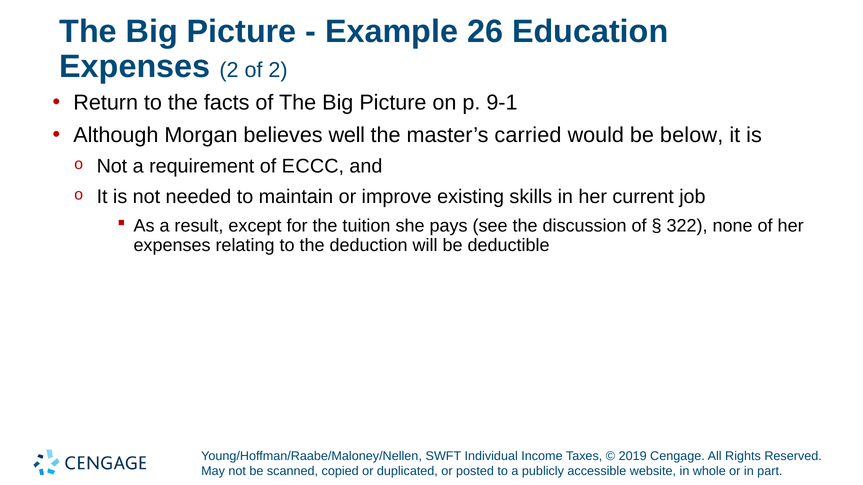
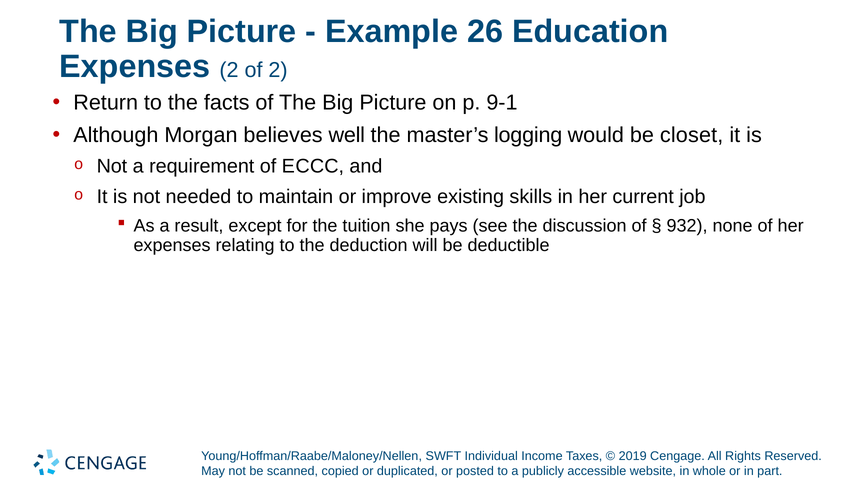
carried: carried -> logging
below: below -> closet
322: 322 -> 932
